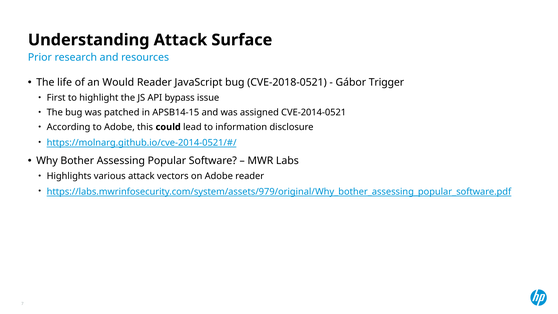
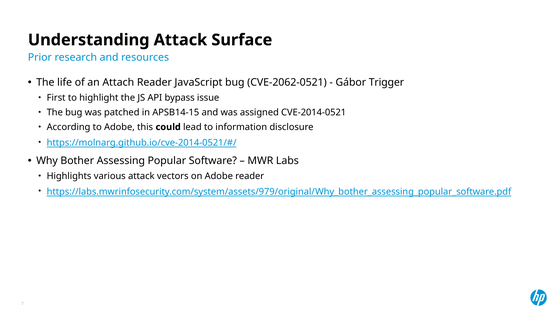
Would: Would -> Attach
CVE-2018-0521: CVE-2018-0521 -> CVE-2062-0521
